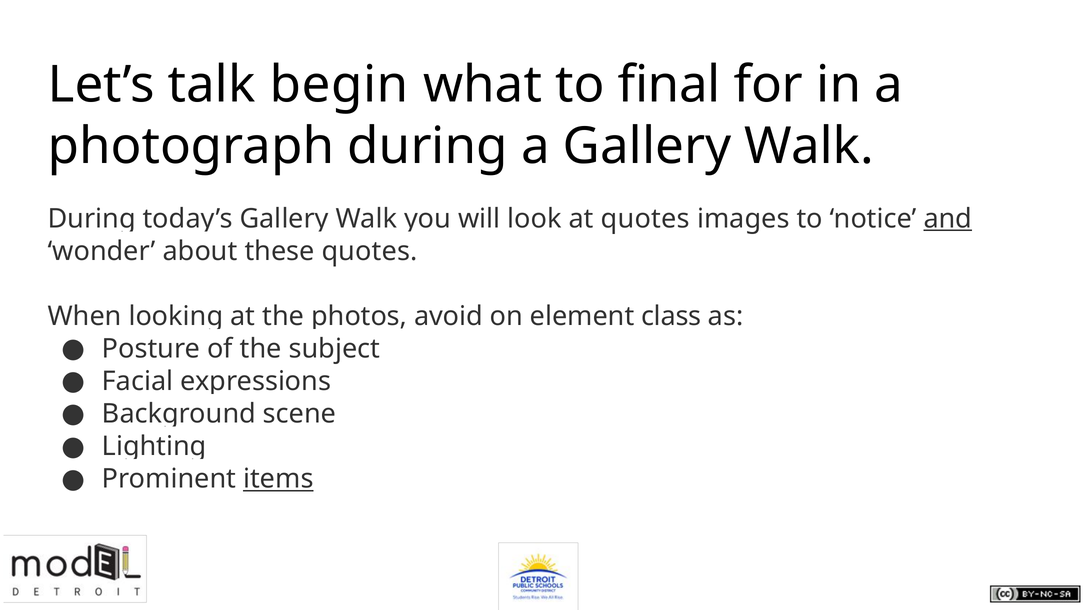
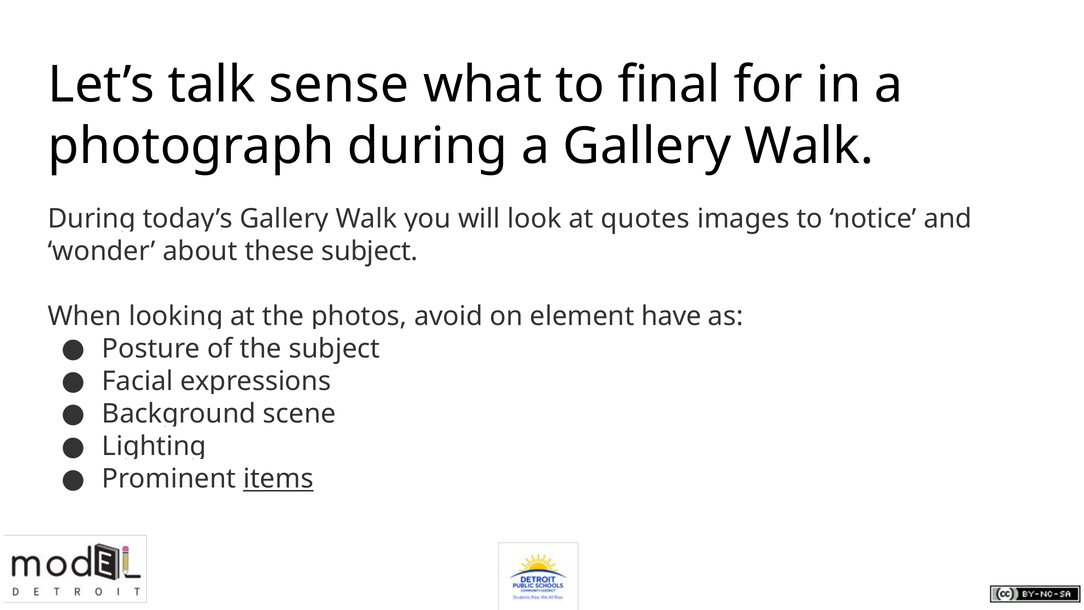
begin: begin -> sense
and underline: present -> none
these quotes: quotes -> subject
class: class -> have
